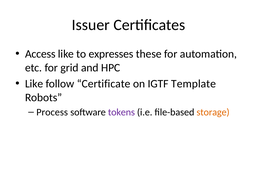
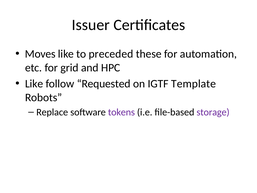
Access: Access -> Moves
expresses: expresses -> preceded
Certificate: Certificate -> Requested
Process: Process -> Replace
storage colour: orange -> purple
